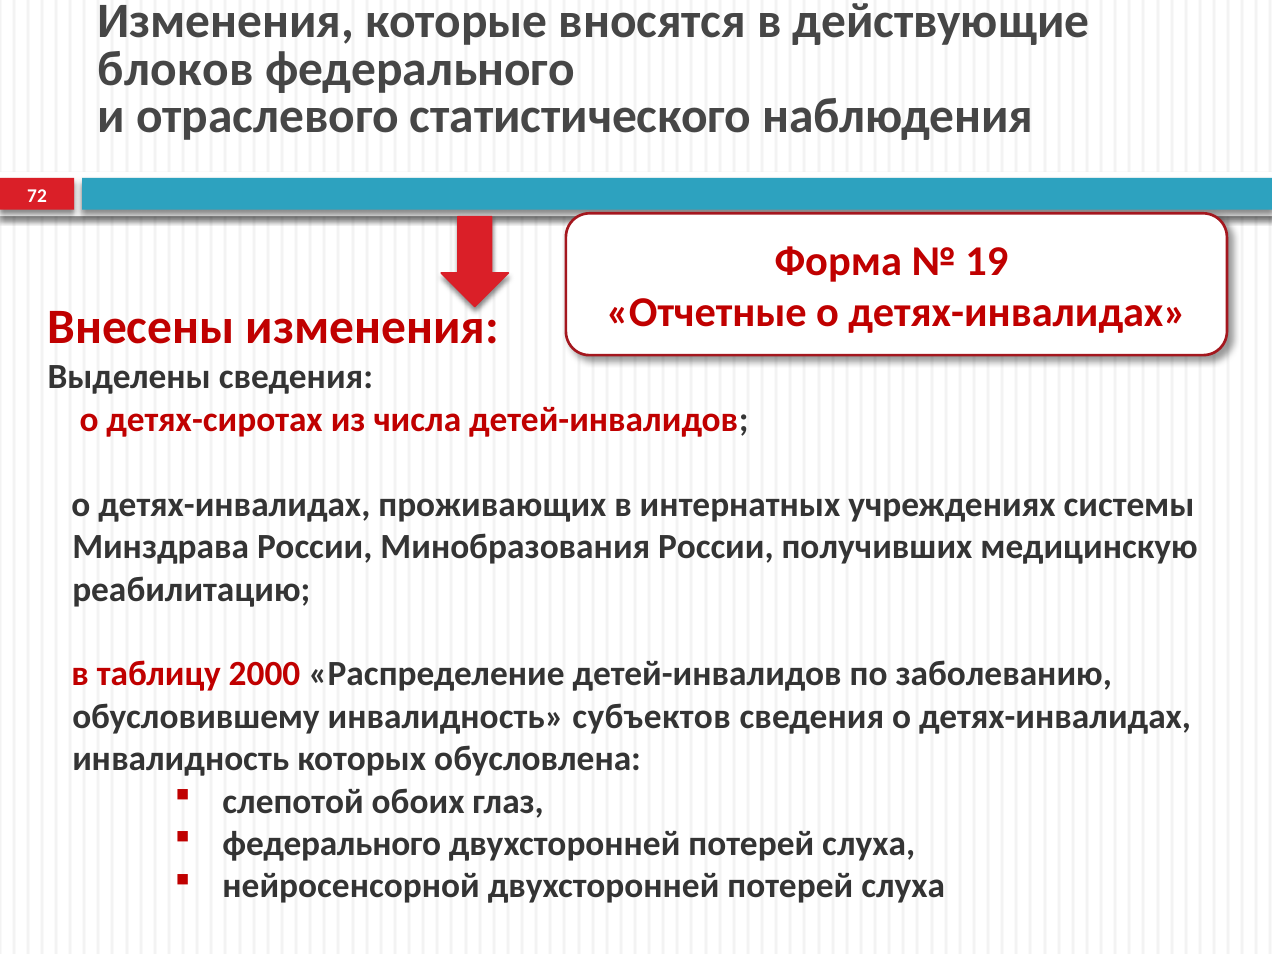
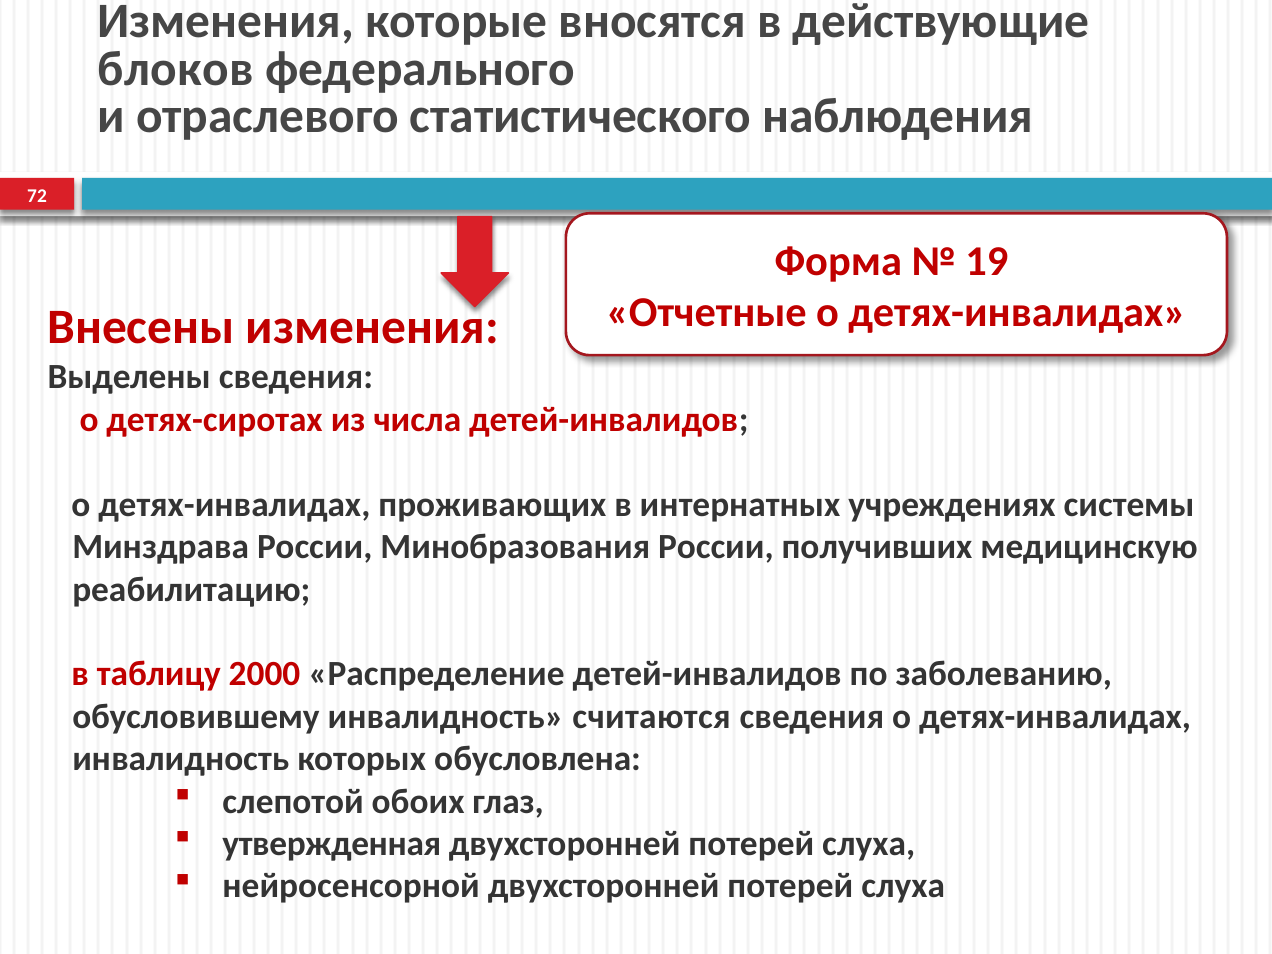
субъектов: субъектов -> считаются
федерального at (332, 844): федерального -> утвержденная
